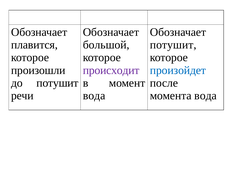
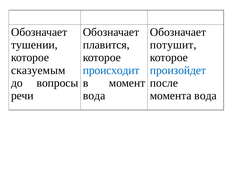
плавится: плавится -> тушении
большой: большой -> плавится
произошли: произошли -> сказуемым
происходит colour: purple -> blue
до потушит: потушит -> вопросы
